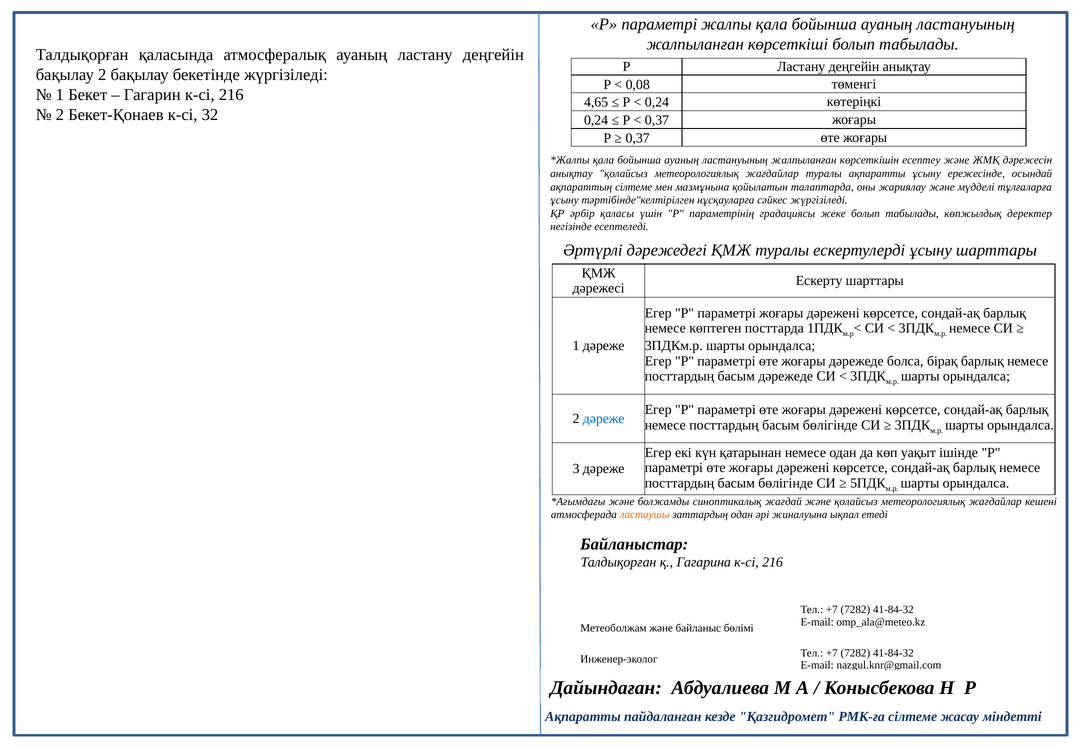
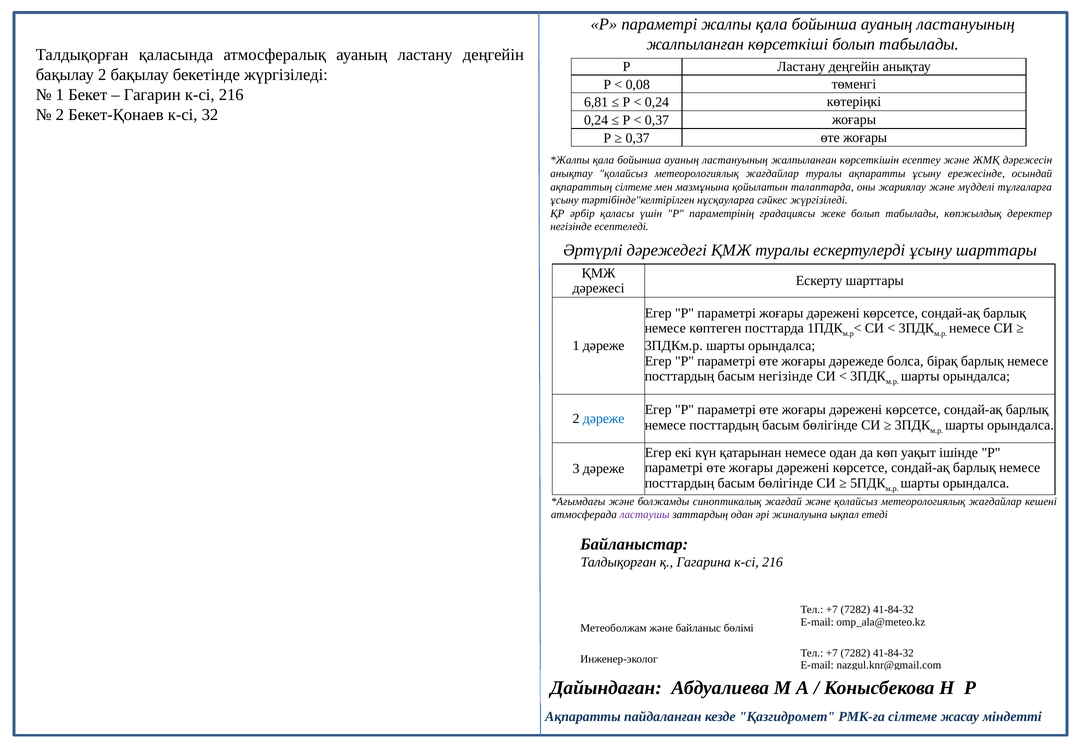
4,65: 4,65 -> 6,81
басым дәрежеде: дәрежеде -> негізінде
ластаушы colour: orange -> purple
